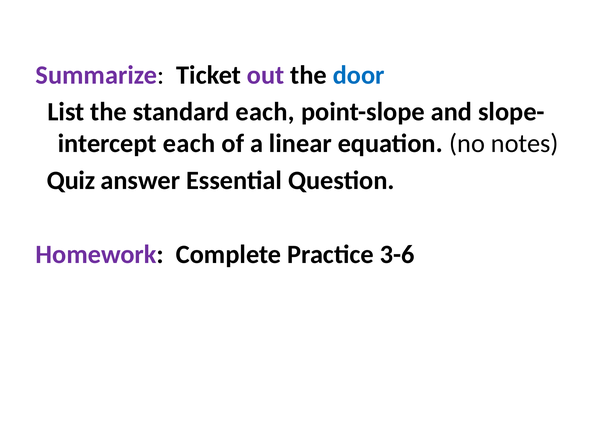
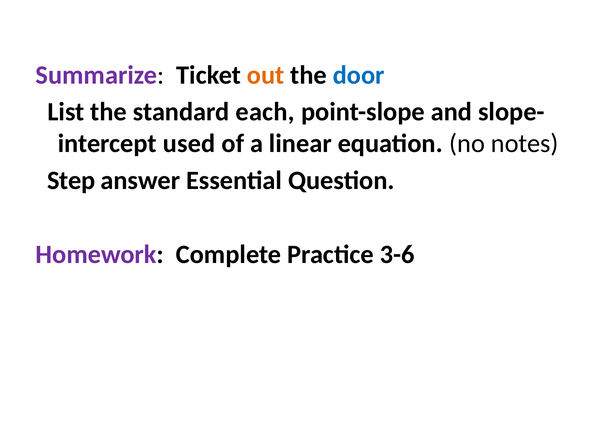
out colour: purple -> orange
each at (189, 144): each -> used
Quiz: Quiz -> Step
